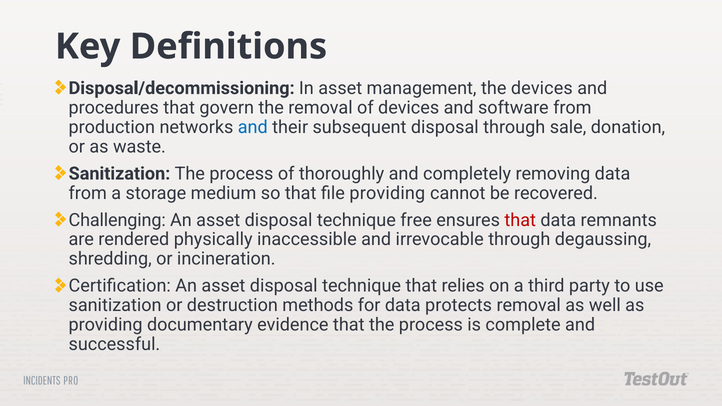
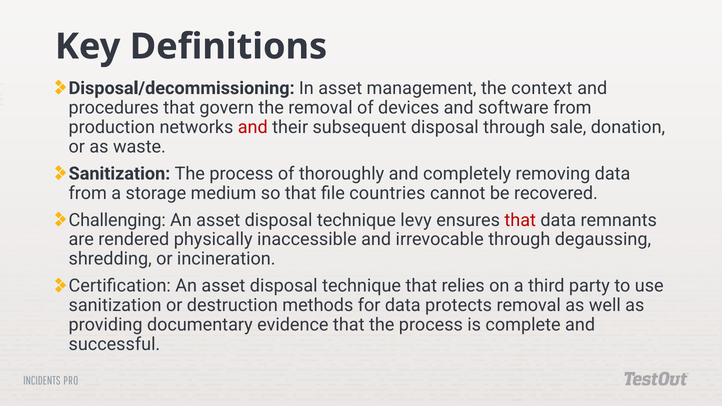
the devices: devices -> context
and at (253, 127) colour: blue -> red
file providing: providing -> countries
free: free -> levy
